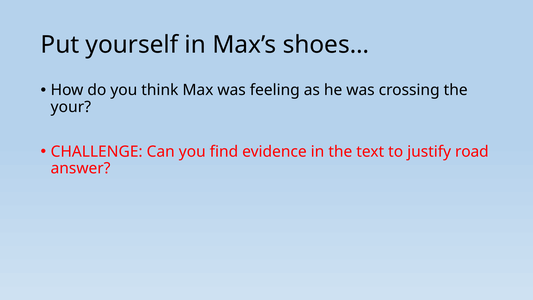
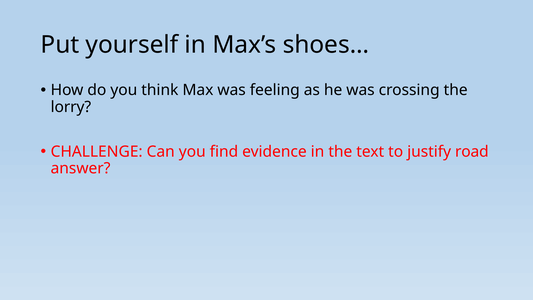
your: your -> lorry
